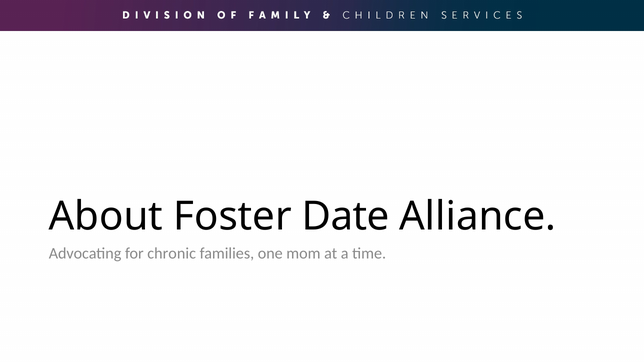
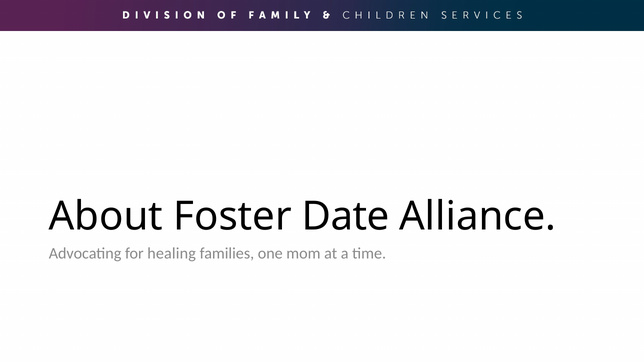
chronic: chronic -> healing
